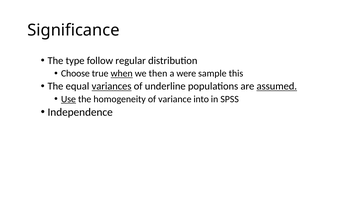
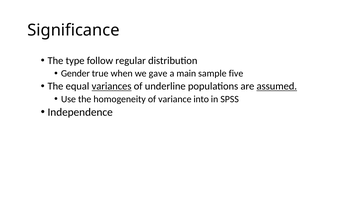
Choose: Choose -> Gender
when underline: present -> none
then: then -> gave
were: were -> main
this: this -> five
Use underline: present -> none
